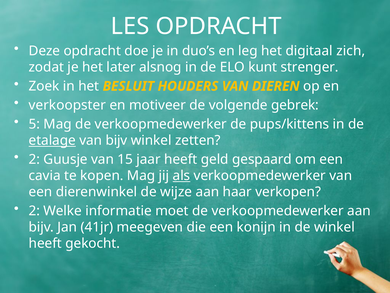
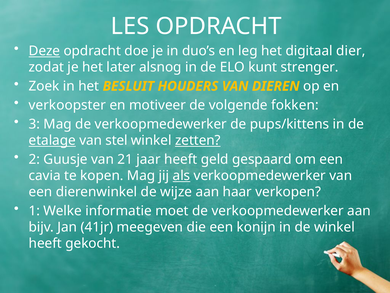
Deze underline: none -> present
zich: zich -> dier
gebrek: gebrek -> fokken
5: 5 -> 3
van bijv: bijv -> stel
zetten underline: none -> present
15: 15 -> 21
2 at (34, 211): 2 -> 1
